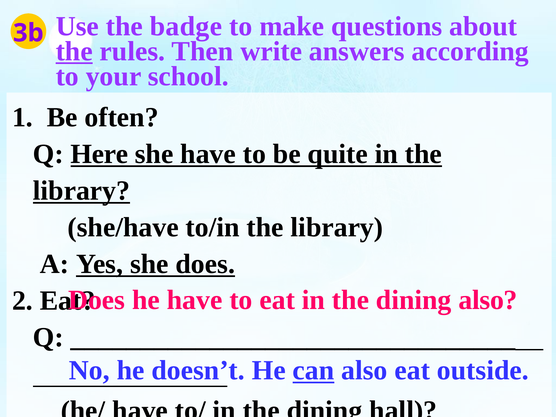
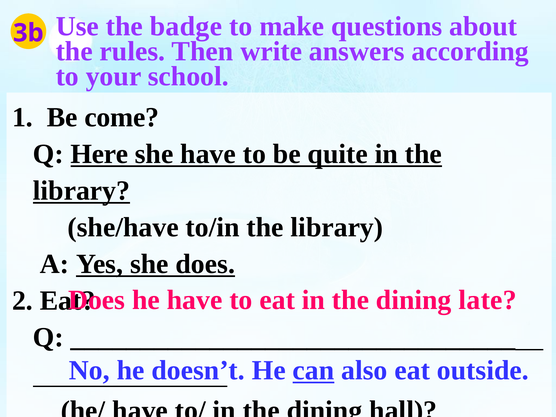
the at (74, 51) underline: present -> none
often: often -> come
dining also: also -> late
